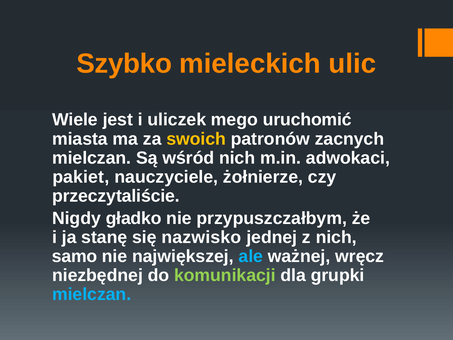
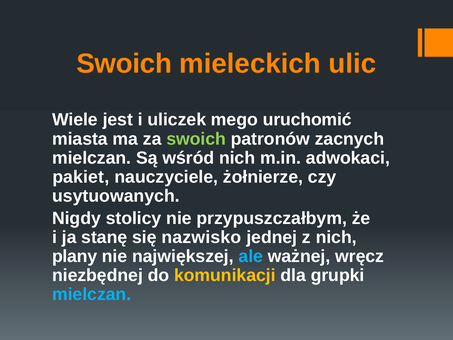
Szybko at (124, 64): Szybko -> Swoich
swoich at (196, 139) colour: yellow -> light green
przeczytaliście: przeczytaliście -> usytuowanych
gładko: gładko -> stolicy
samo: samo -> plany
komunikacji colour: light green -> yellow
